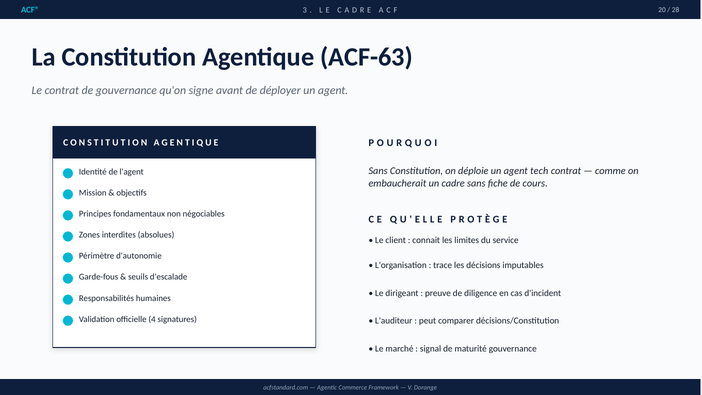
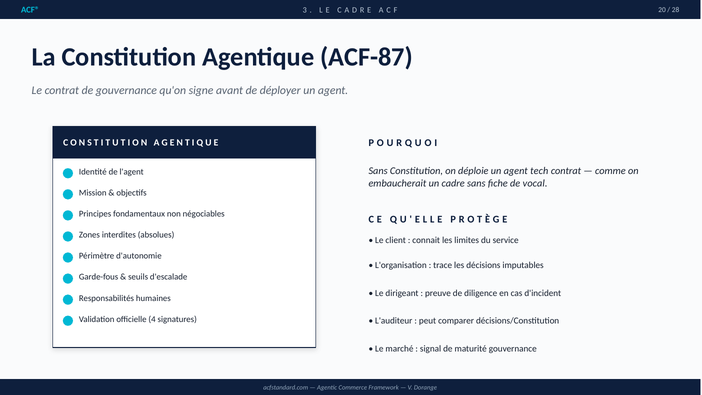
ACF-63: ACF-63 -> ACF-87
cours: cours -> vocal
